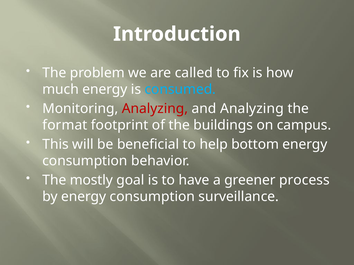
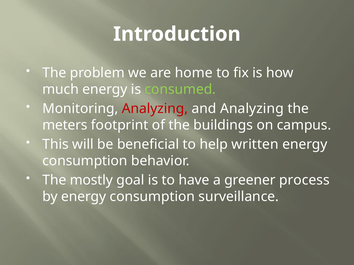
called: called -> home
consumed colour: light blue -> light green
format: format -> meters
bottom: bottom -> written
